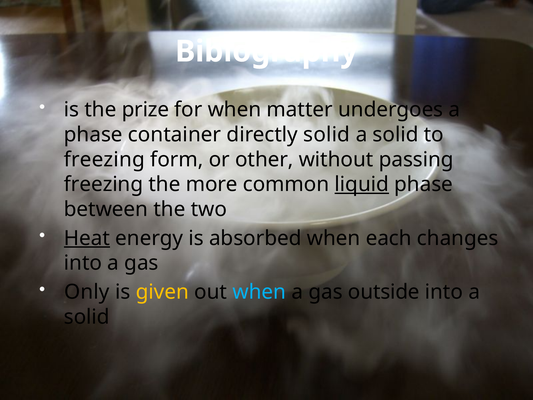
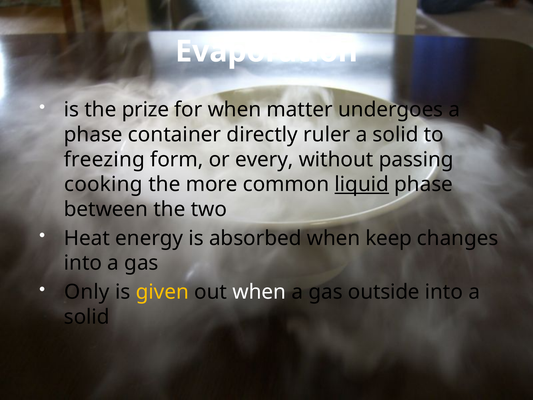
Biblography: Biblography -> Evaporation
directly solid: solid -> ruler
other: other -> every
freezing at (103, 184): freezing -> cooking
Heat underline: present -> none
each: each -> keep
when at (259, 292) colour: light blue -> white
